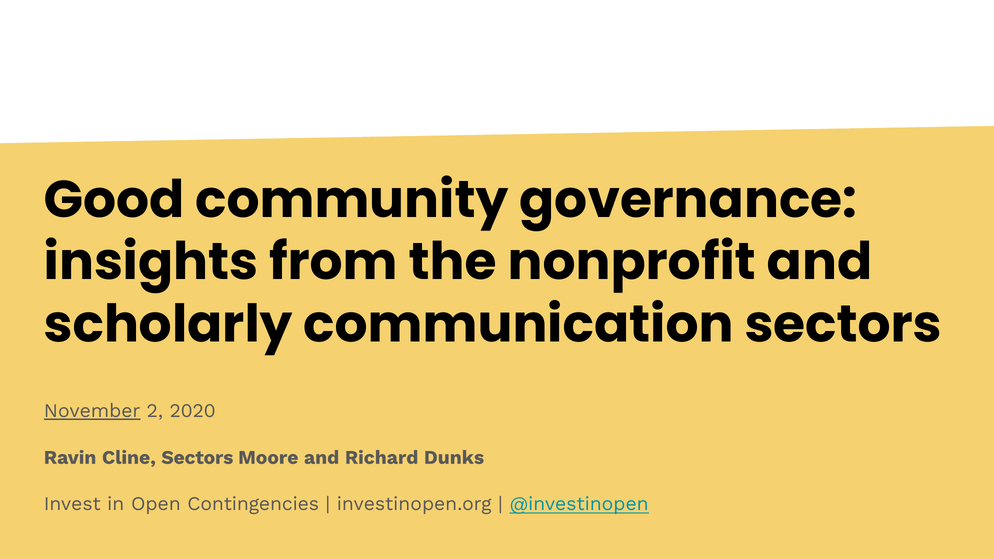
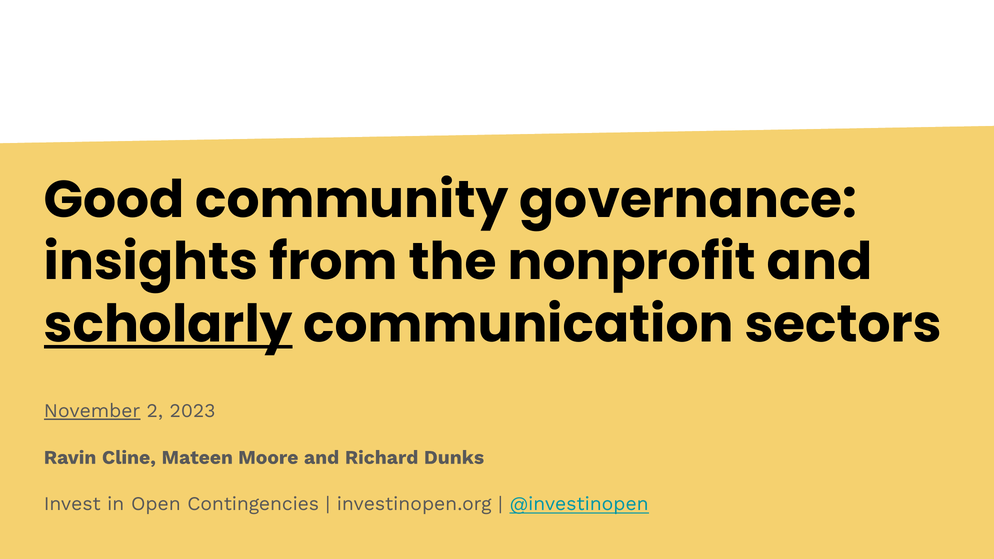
scholarly underline: none -> present
2020: 2020 -> 2023
Cline Sectors: Sectors -> Mateen
